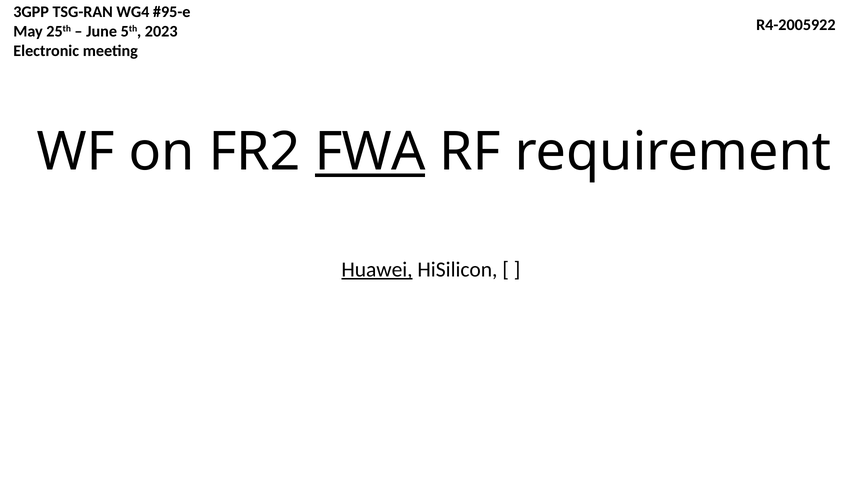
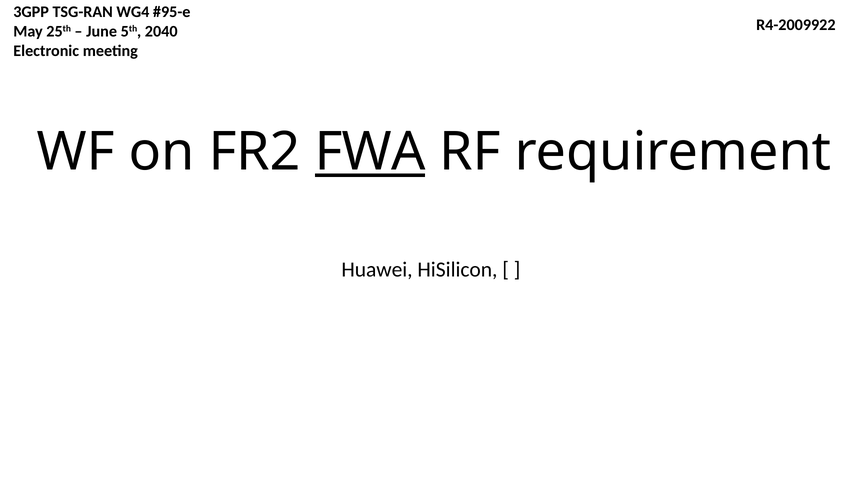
R4-2005922: R4-2005922 -> R4-2009922
2023: 2023 -> 2040
Huawei underline: present -> none
